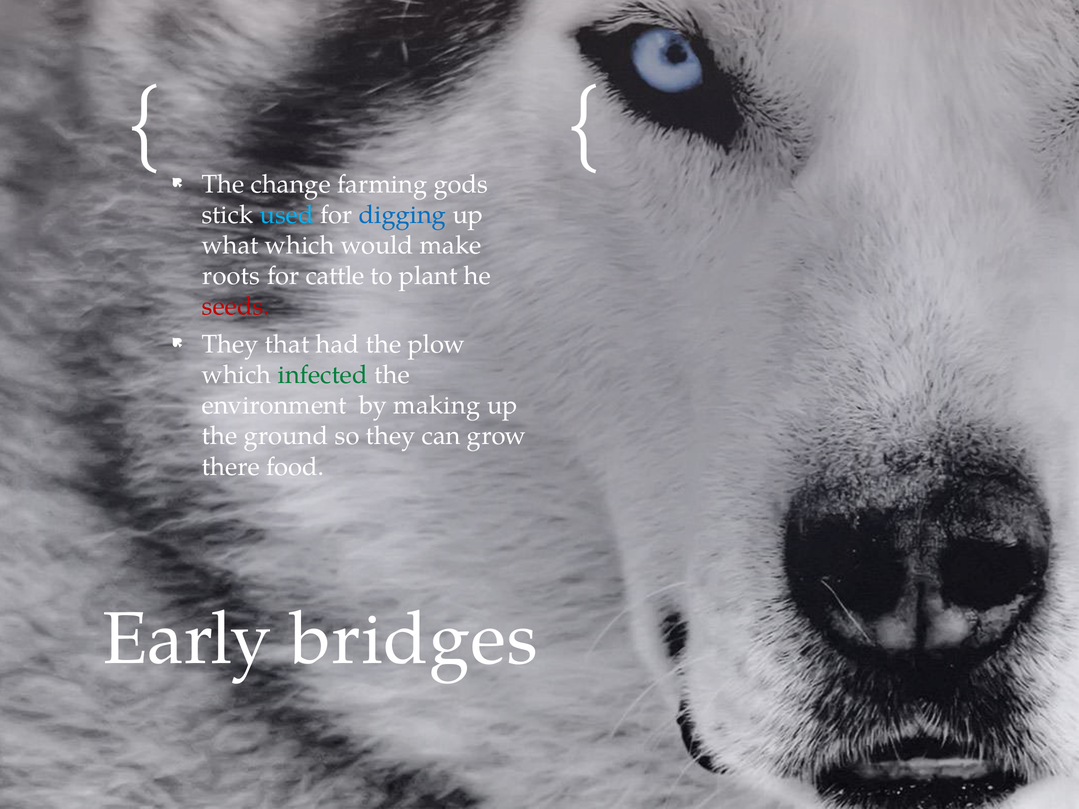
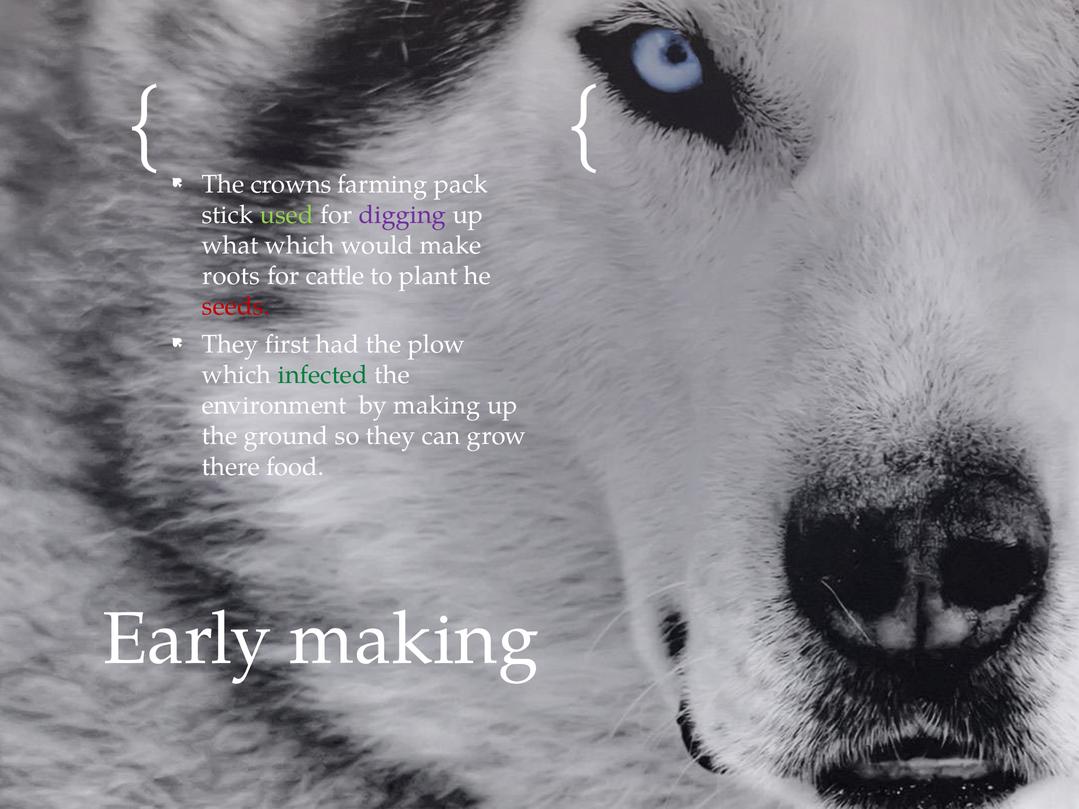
change: change -> crowns
gods: gods -> pack
used colour: light blue -> light green
digging colour: blue -> purple
that: that -> first
Early bridges: bridges -> making
